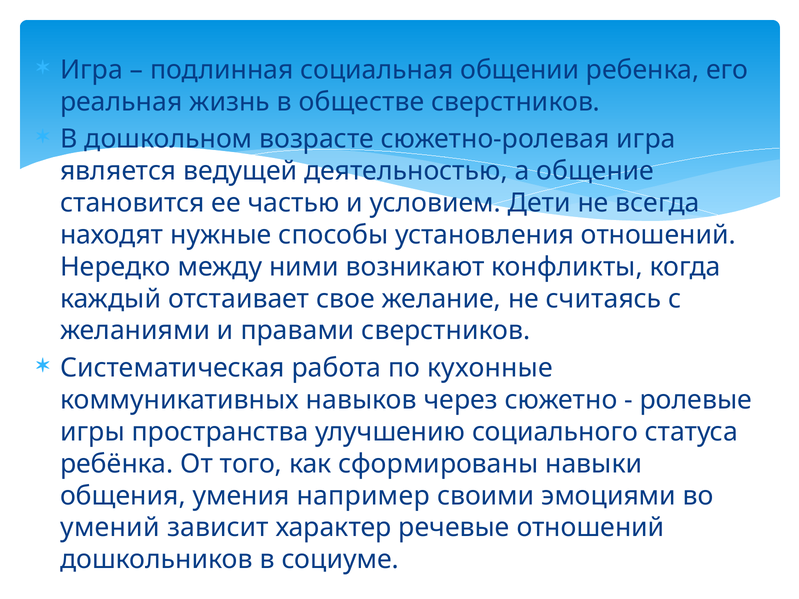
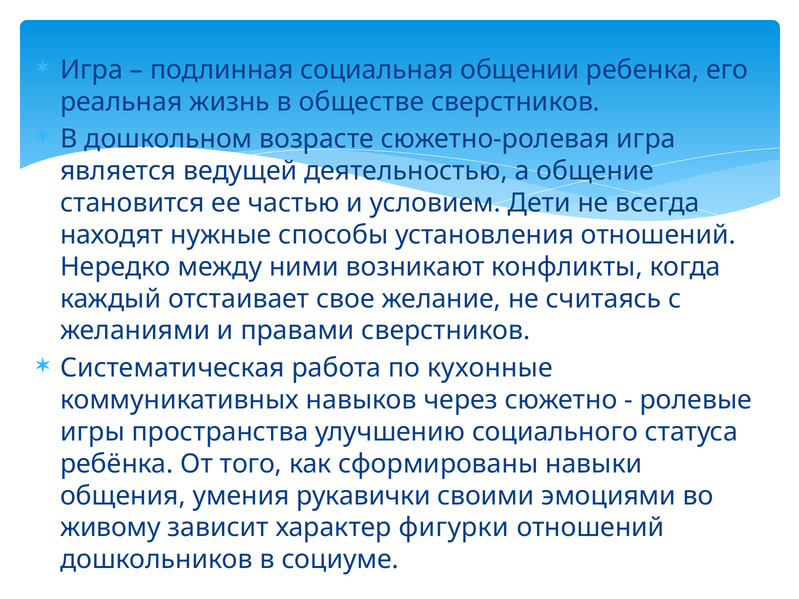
например: например -> рукавички
умений: умений -> живому
речевые: речевые -> фигурки
